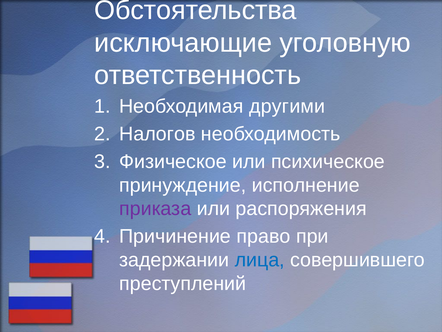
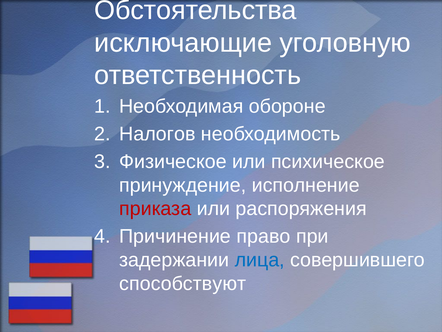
другими: другими -> обороне
приказа colour: purple -> red
преступлений: преступлений -> способствуют
